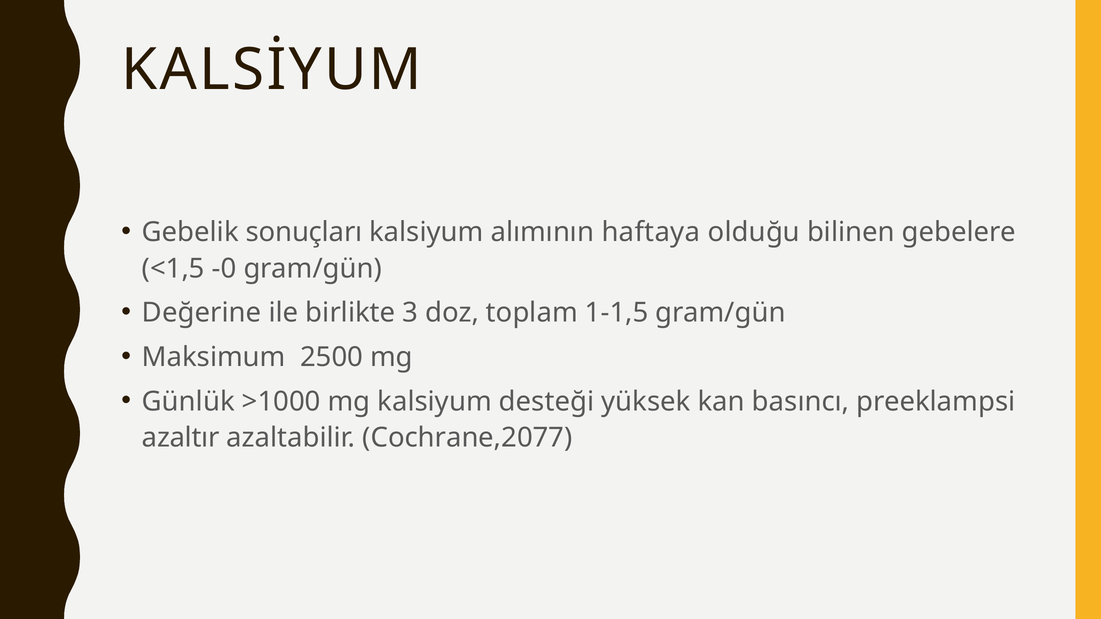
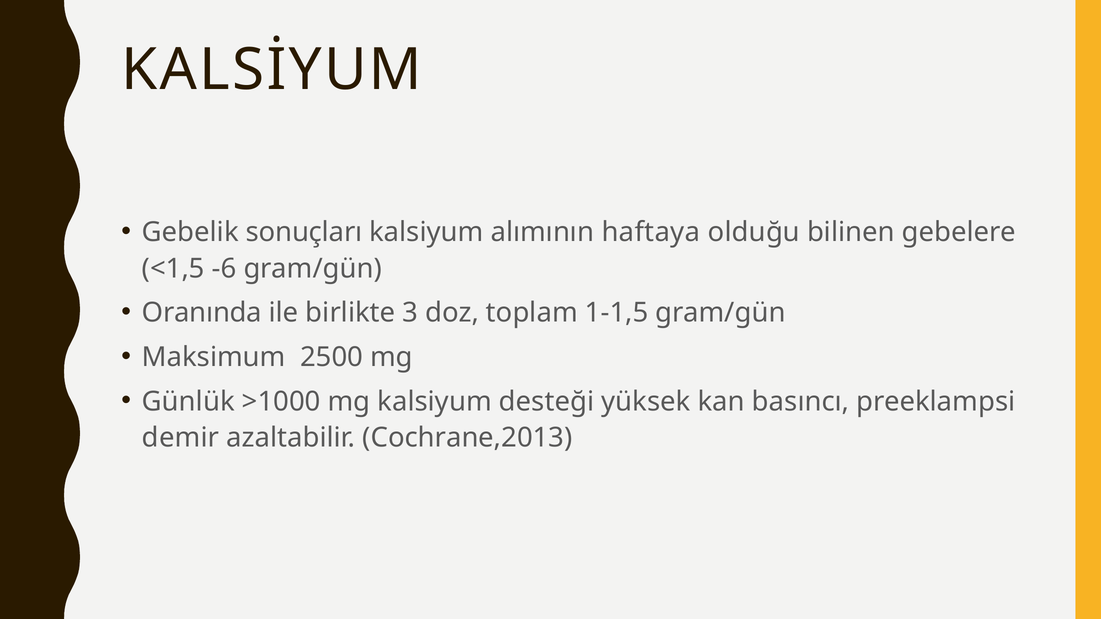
-0: -0 -> -6
Değerine: Değerine -> Oranında
azaltır: azaltır -> demir
Cochrane,2077: Cochrane,2077 -> Cochrane,2013
